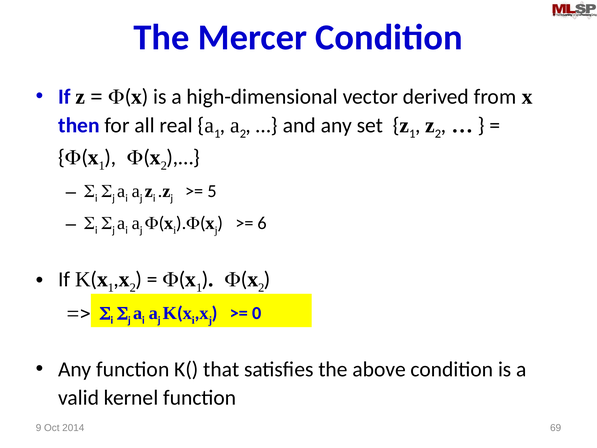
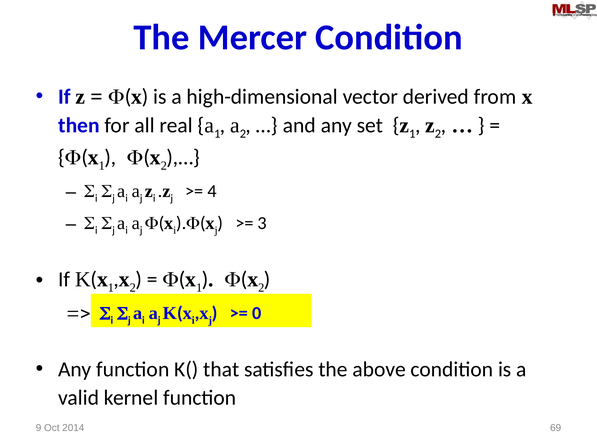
5: 5 -> 4
6: 6 -> 3
